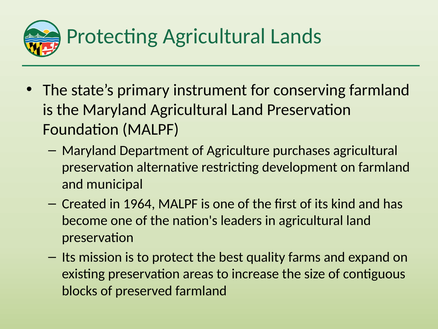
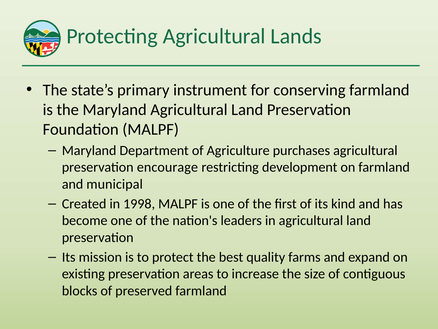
alternative: alternative -> encourage
1964: 1964 -> 1998
